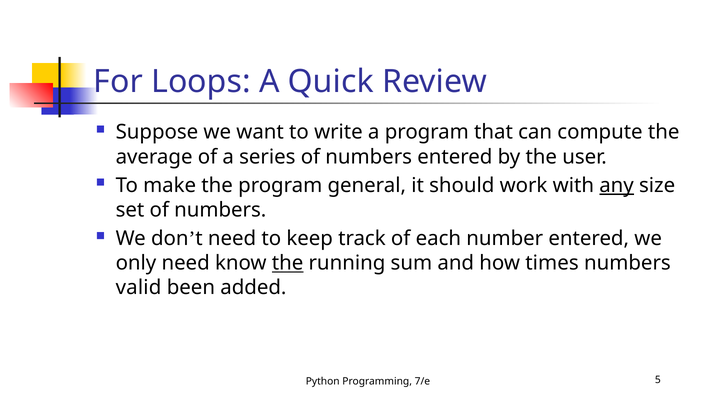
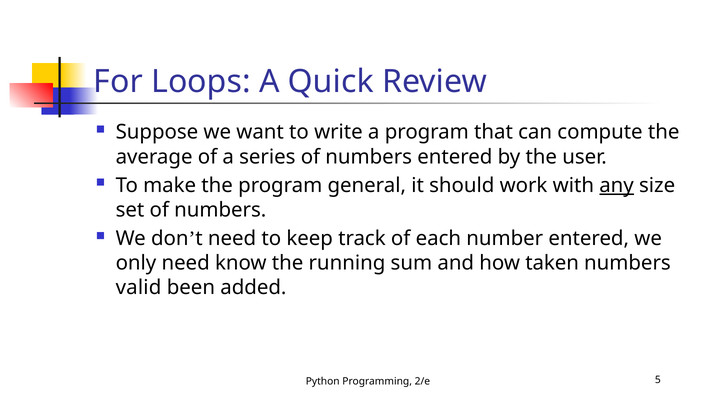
the at (288, 263) underline: present -> none
times: times -> taken
7/e: 7/e -> 2/e
